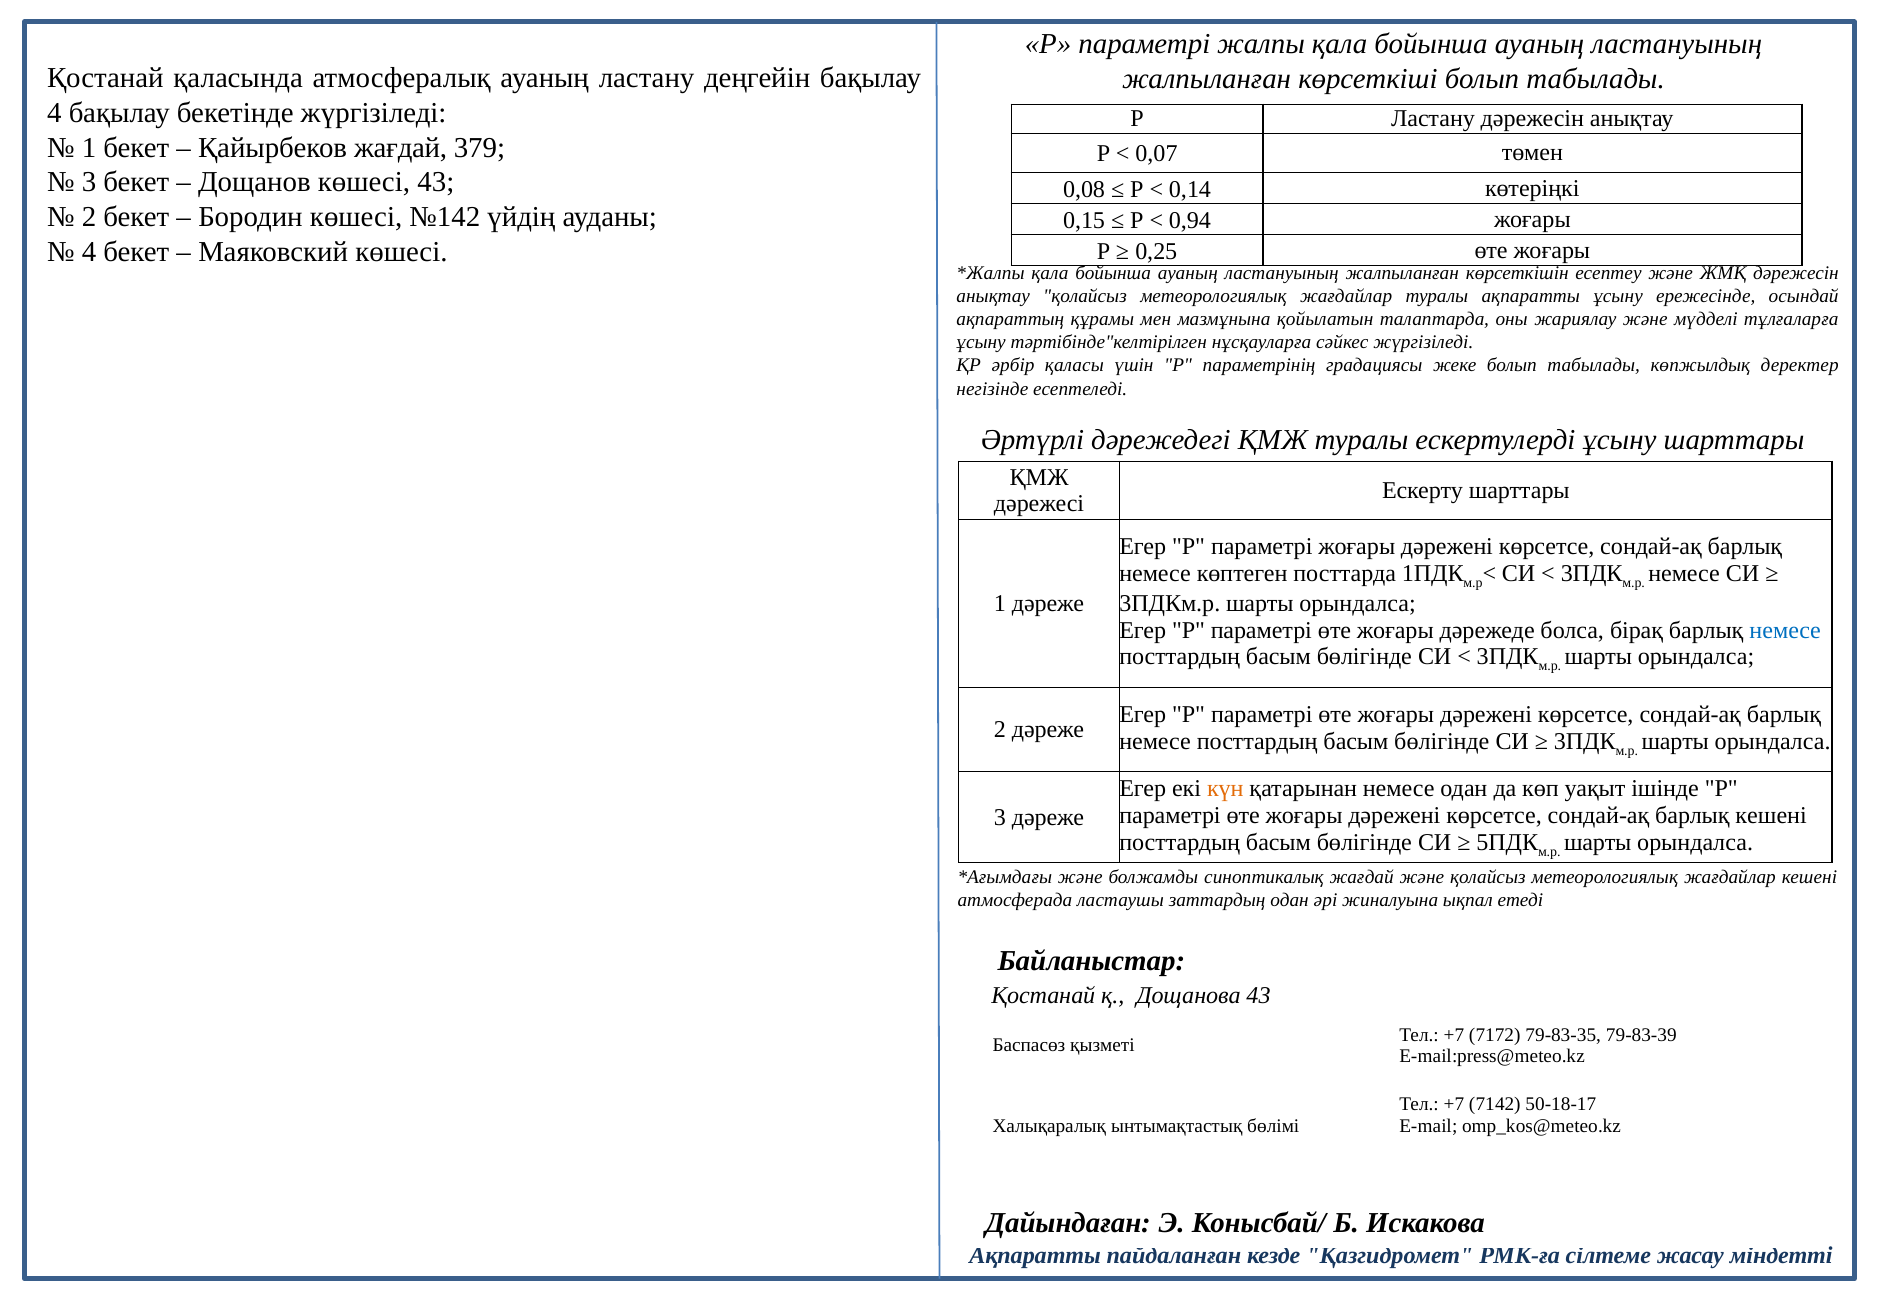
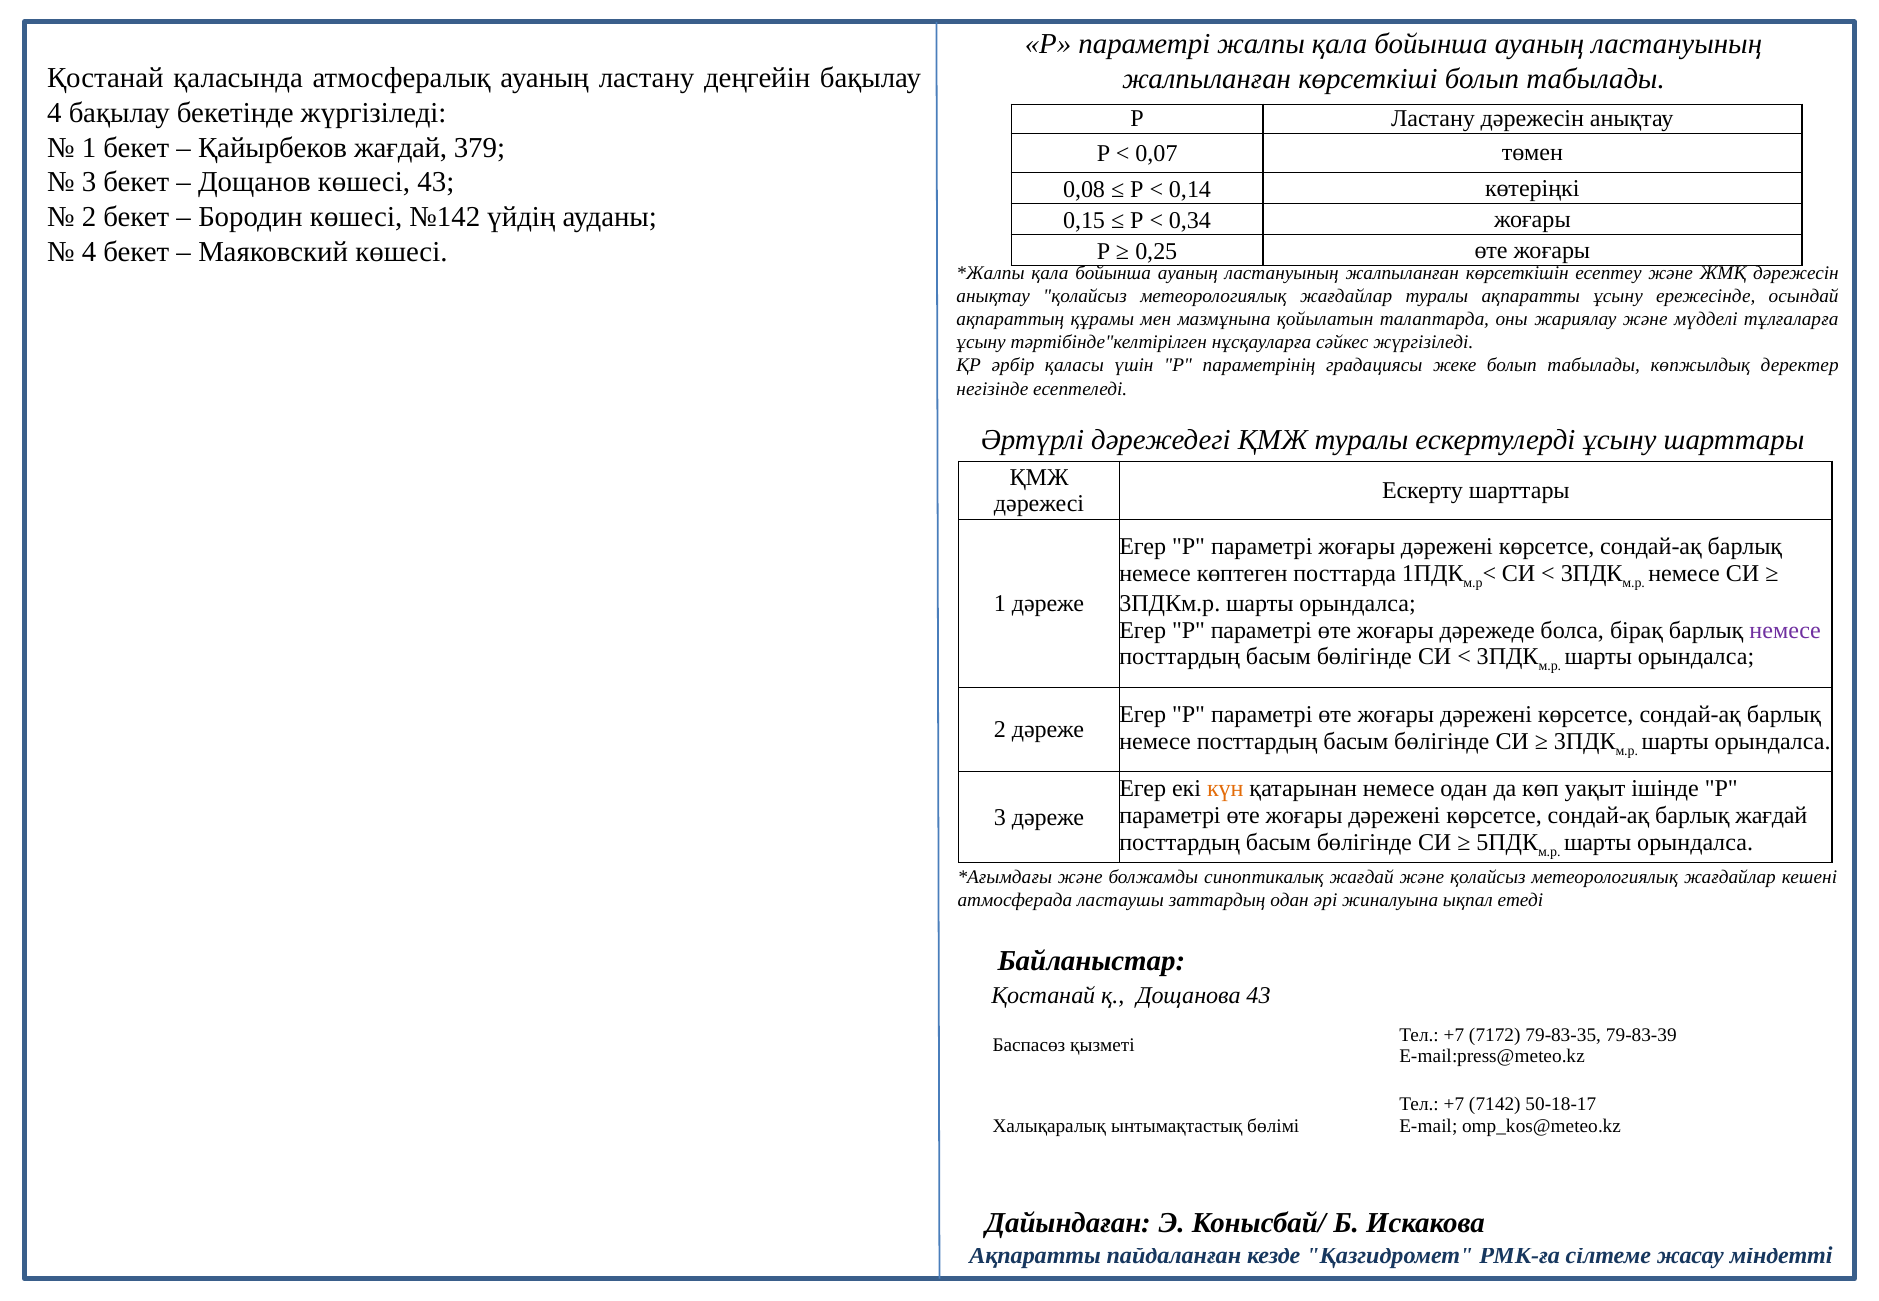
0,94: 0,94 -> 0,34
немесе at (1785, 630) colour: blue -> purple
барлық кешені: кешені -> жағдай
